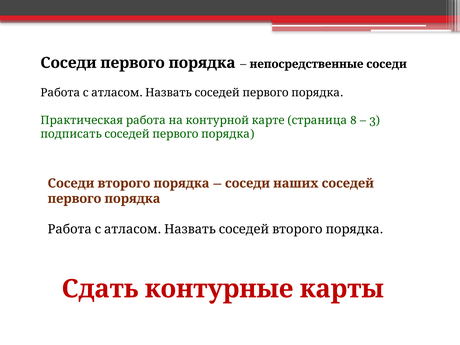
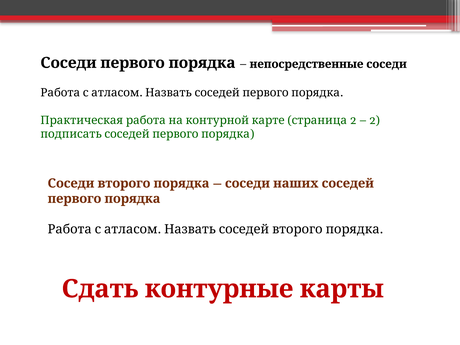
8 at (353, 120): 8 -> 2
3 at (375, 120): 3 -> 2
